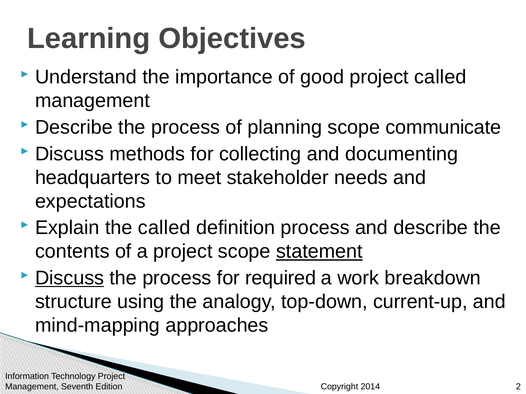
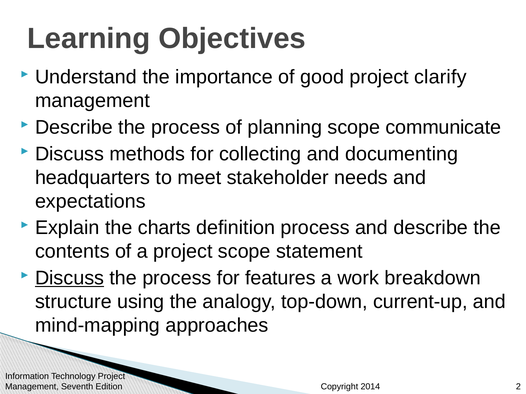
project called: called -> clarify
the called: called -> charts
statement underline: present -> none
required: required -> features
